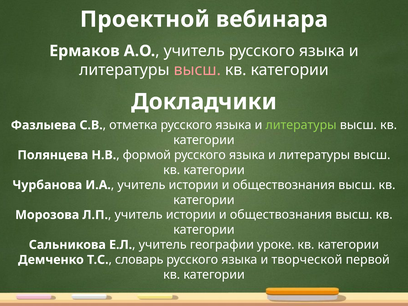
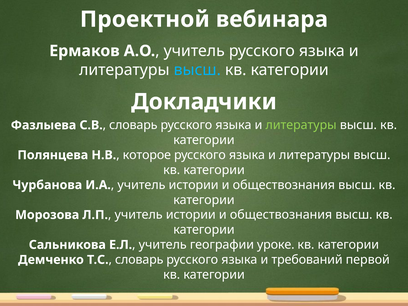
высш at (197, 70) colour: pink -> light blue
отметка at (133, 125): отметка -> словарь
формой: формой -> которое
творческой: творческой -> требований
